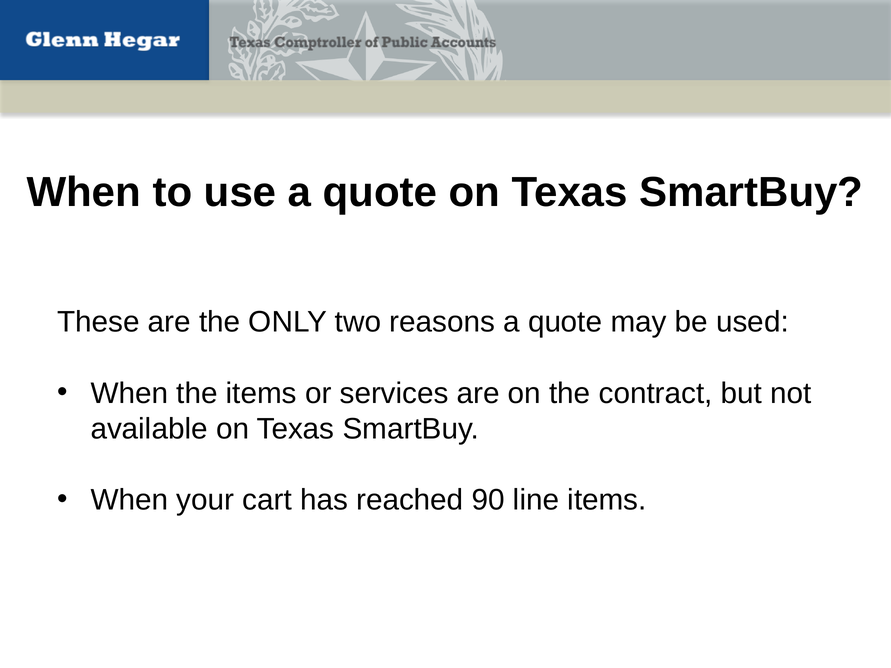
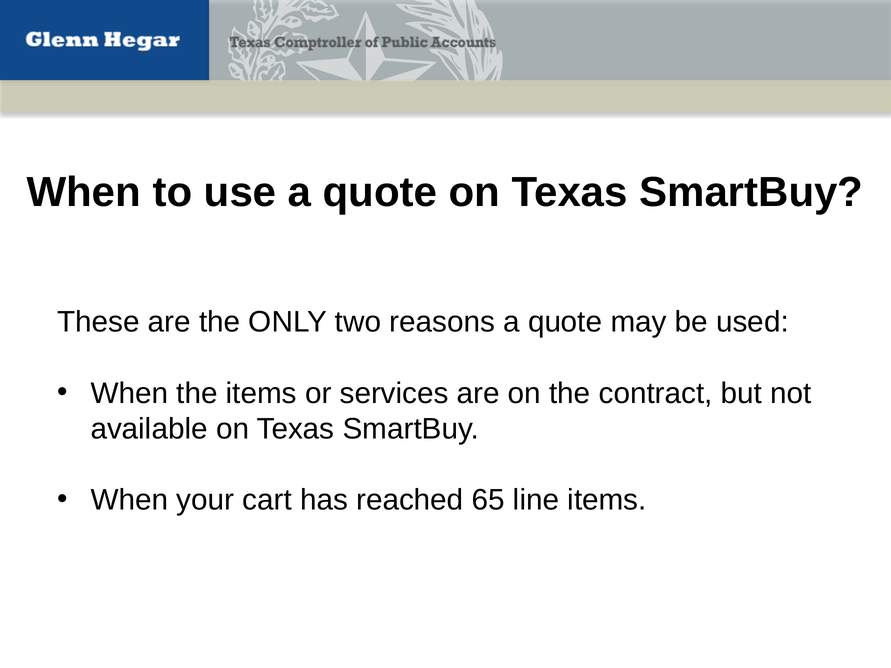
90: 90 -> 65
